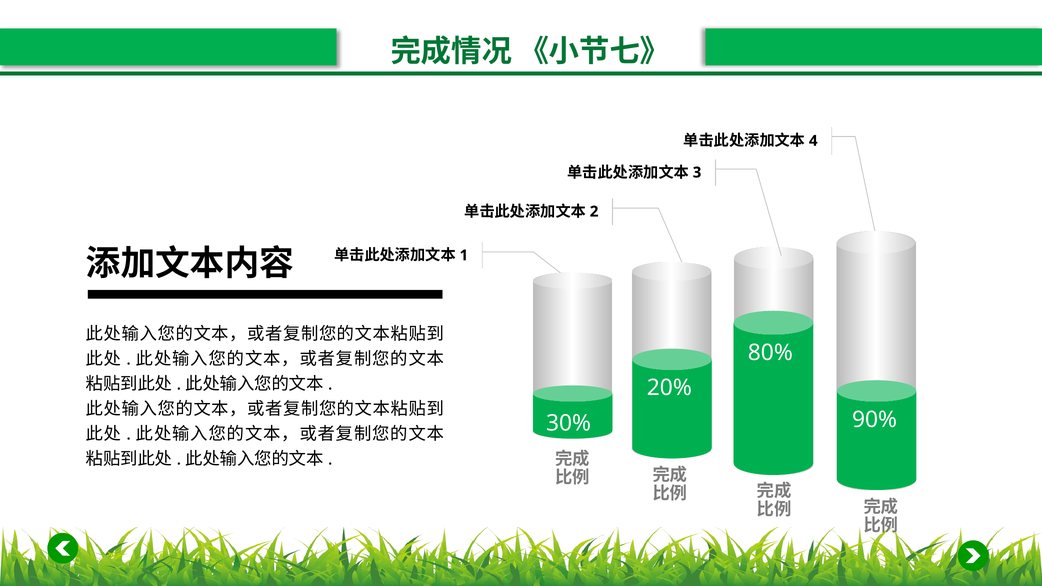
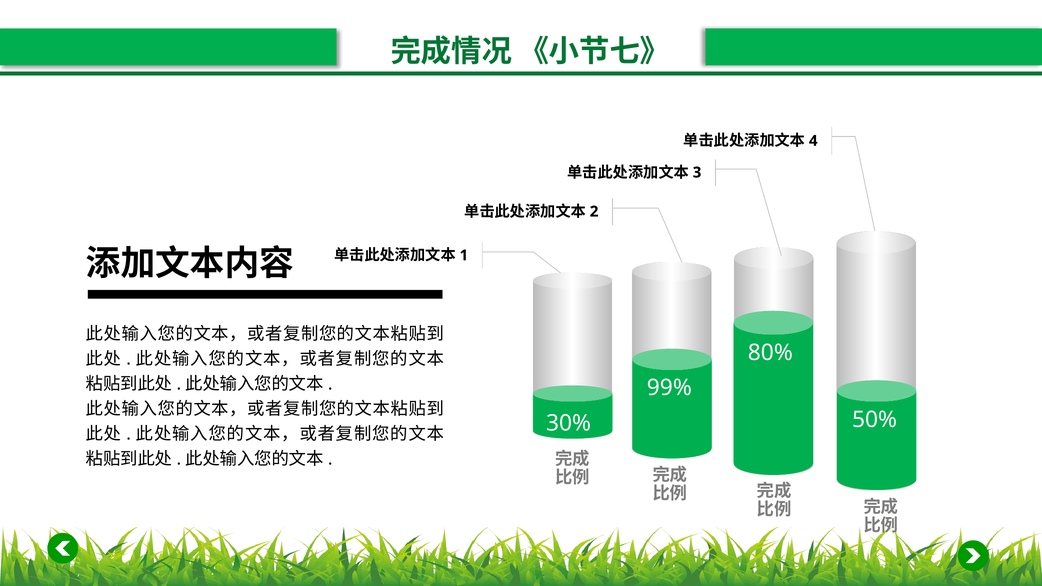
20%: 20% -> 99%
90%: 90% -> 50%
